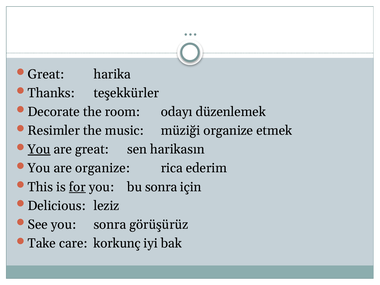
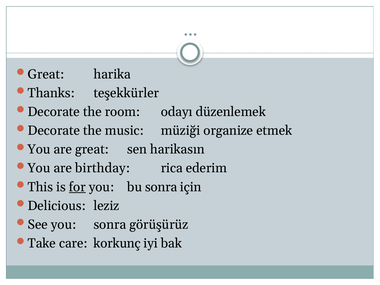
Resimler at (54, 131): Resimler -> Decorate
You at (39, 149) underline: present -> none
are organize: organize -> birthday
